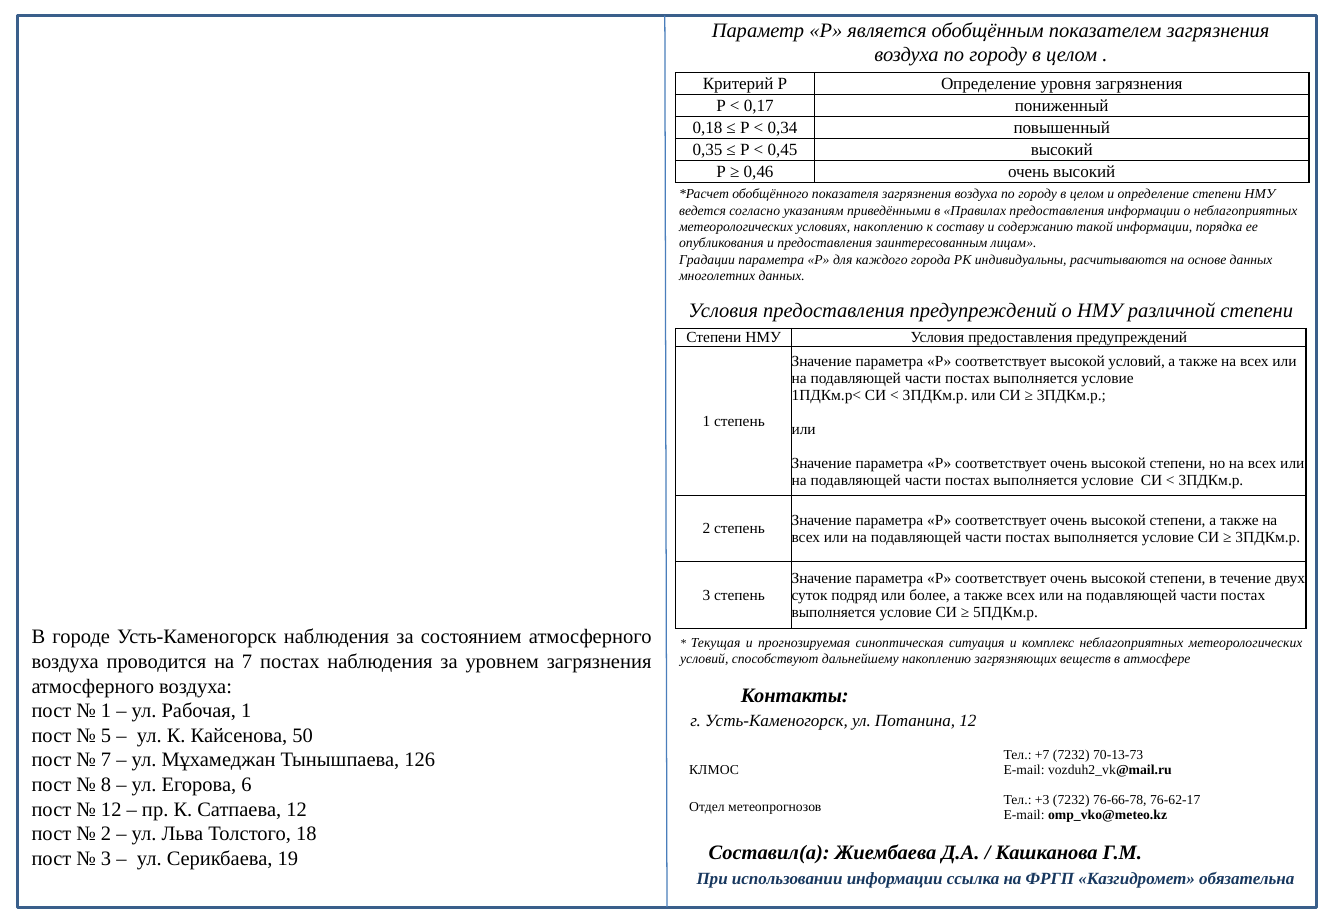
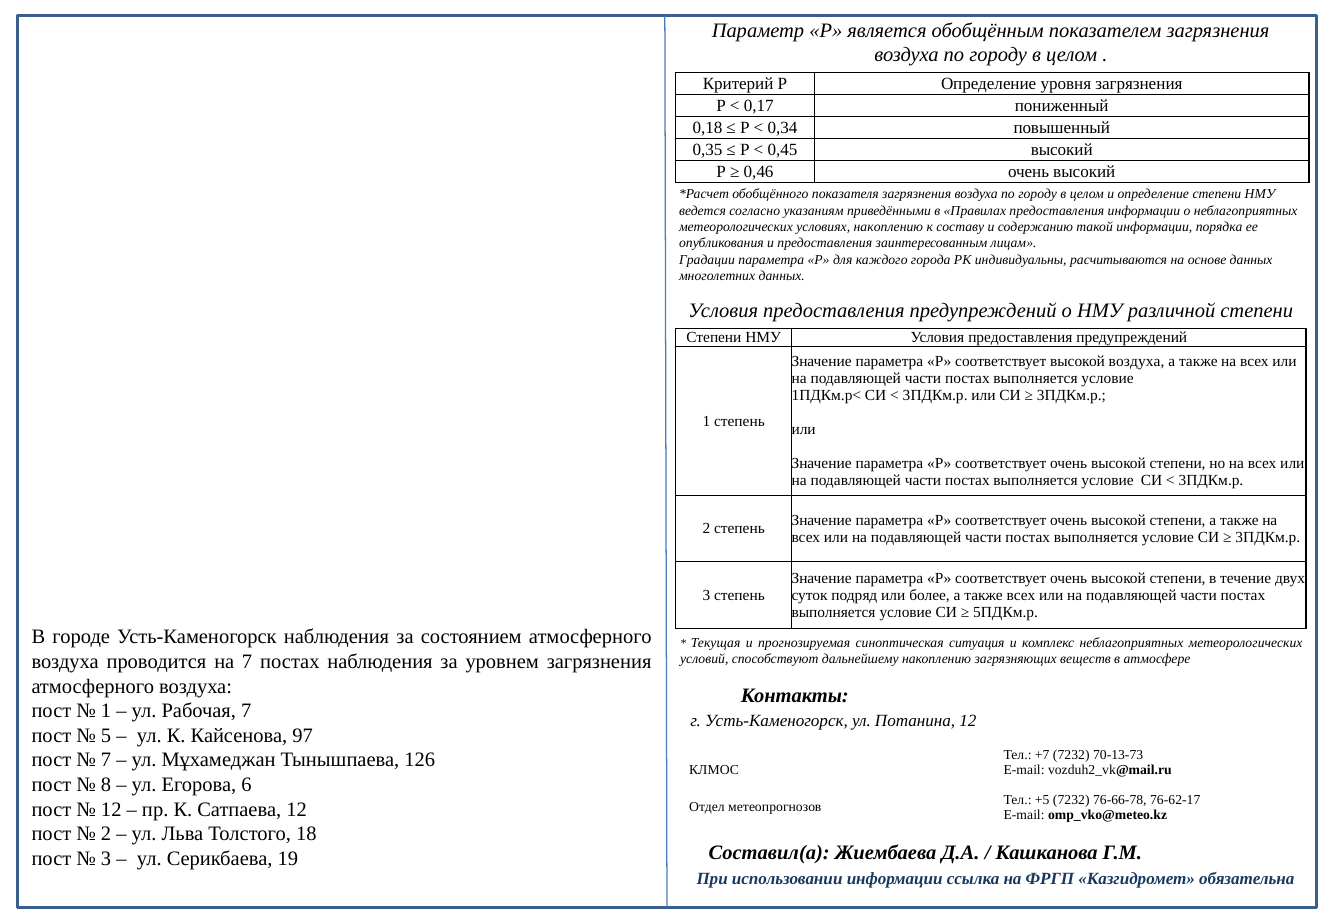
высокой условий: условий -> воздуха
Рабочая 1: 1 -> 7
50: 50 -> 97
+3: +3 -> +5
